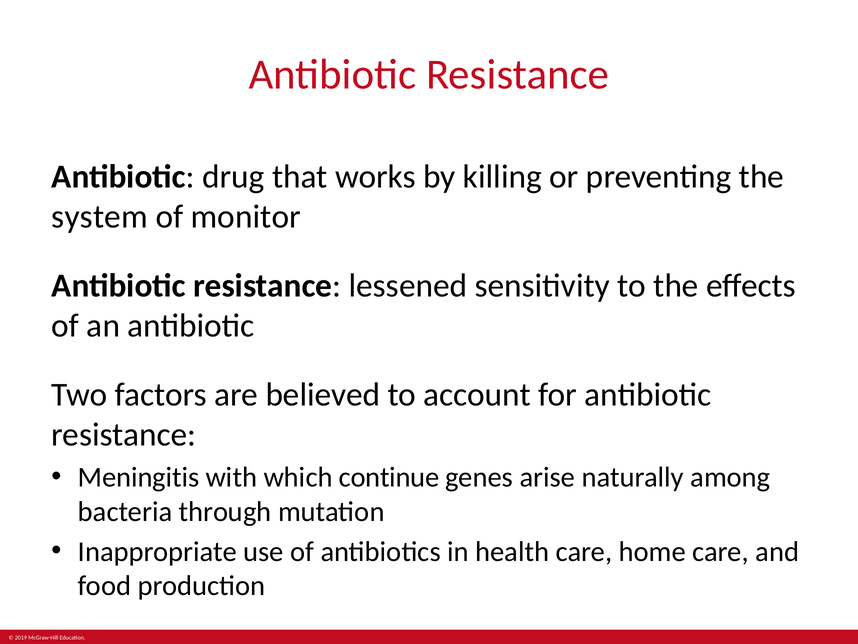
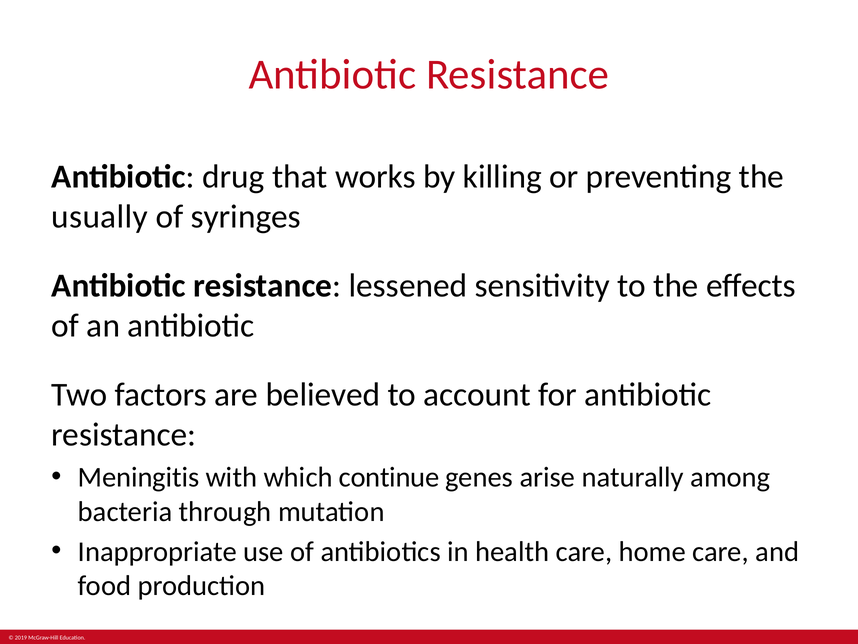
system: system -> usually
monitor: monitor -> syringes
